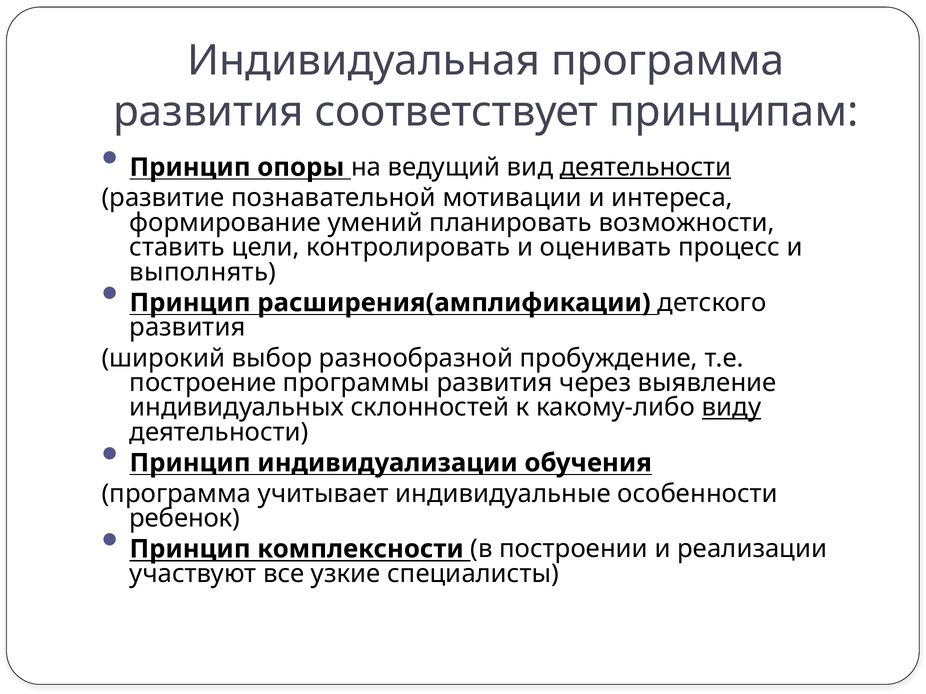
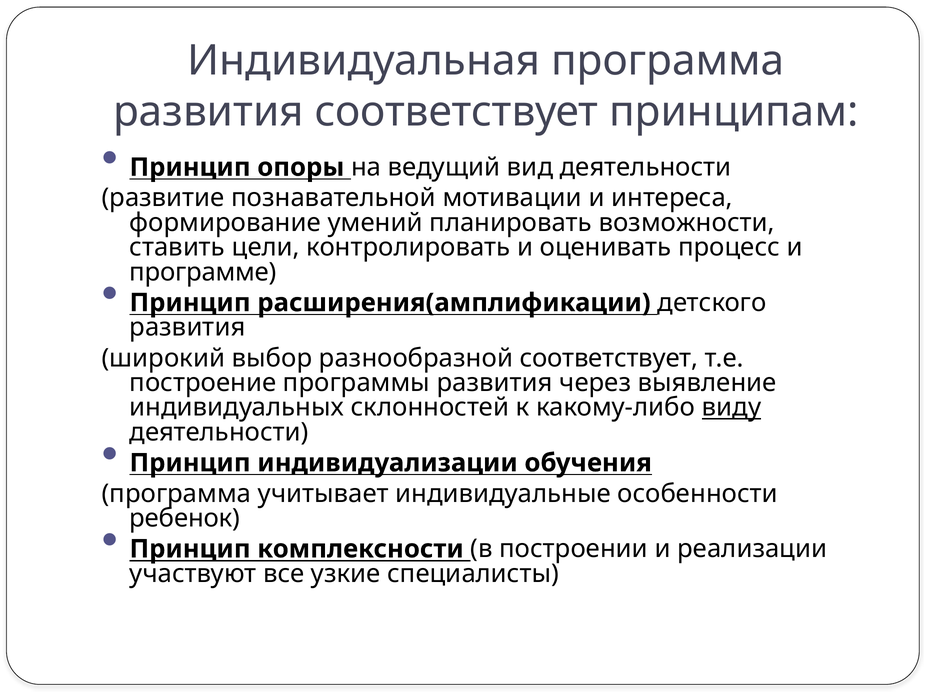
деятельности at (645, 167) underline: present -> none
выполнять: выполнять -> программе
разнообразной пробуждение: пробуждение -> соответствует
